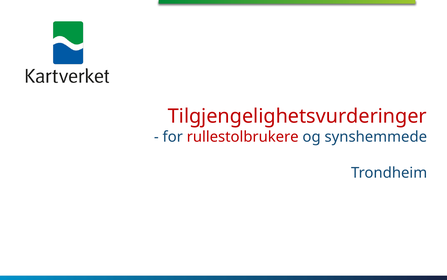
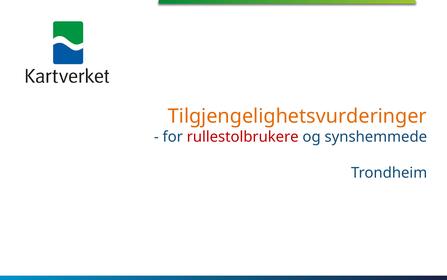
Tilgjengelighetsvurderinger colour: red -> orange
